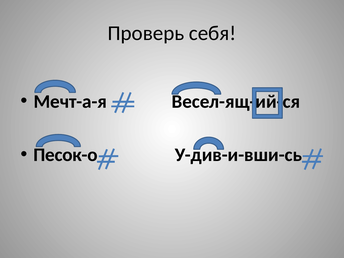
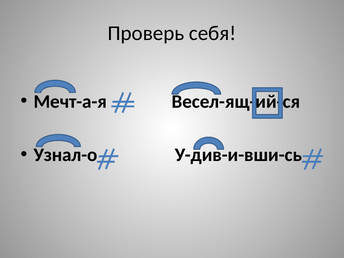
Песок-о: Песок-о -> Узнал-о
